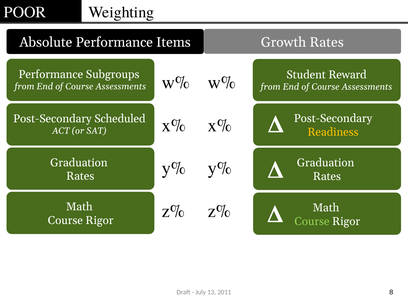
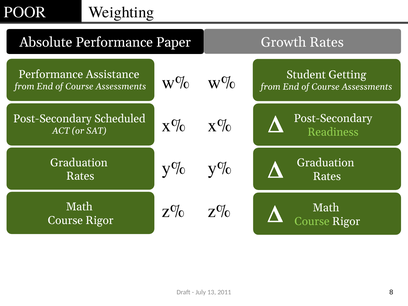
Items: Items -> Paper
Subgroups: Subgroups -> Assistance
Reward: Reward -> Getting
Readiness colour: yellow -> light green
